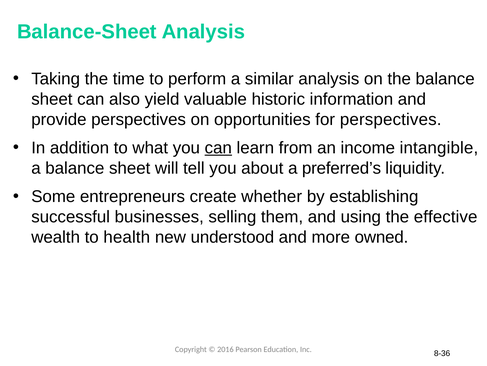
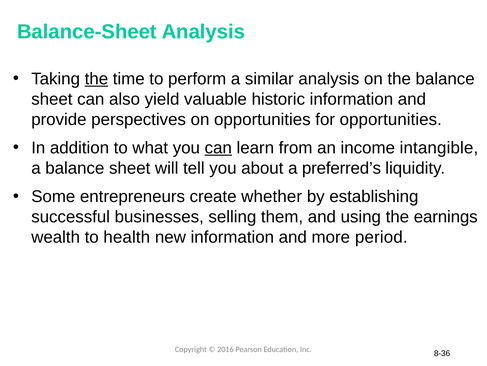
the at (96, 79) underline: none -> present
for perspectives: perspectives -> opportunities
effective: effective -> earnings
new understood: understood -> information
owned: owned -> period
